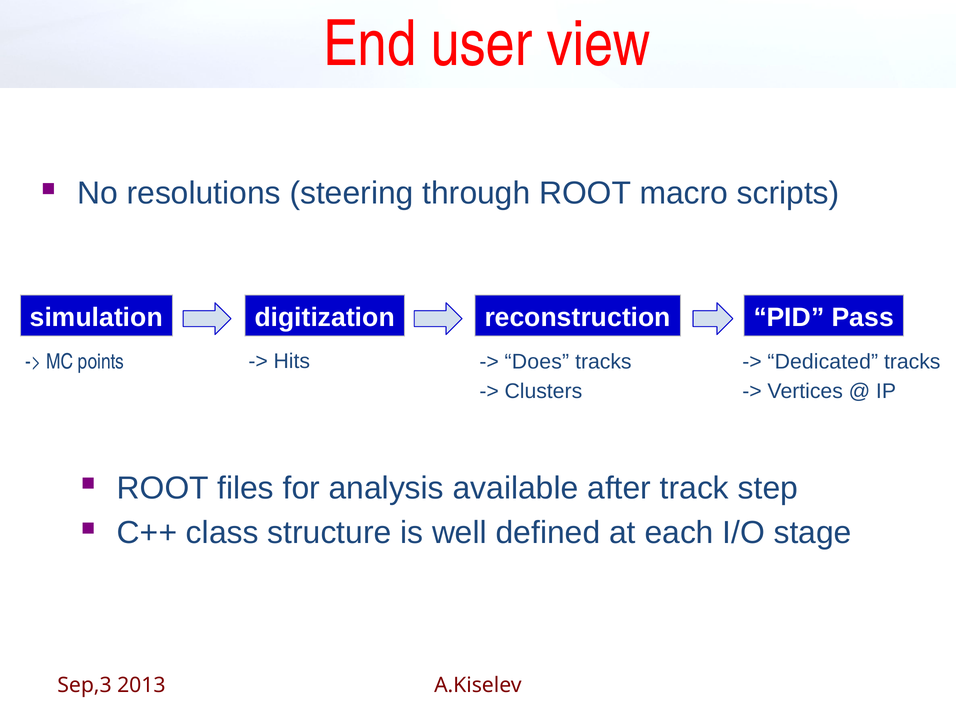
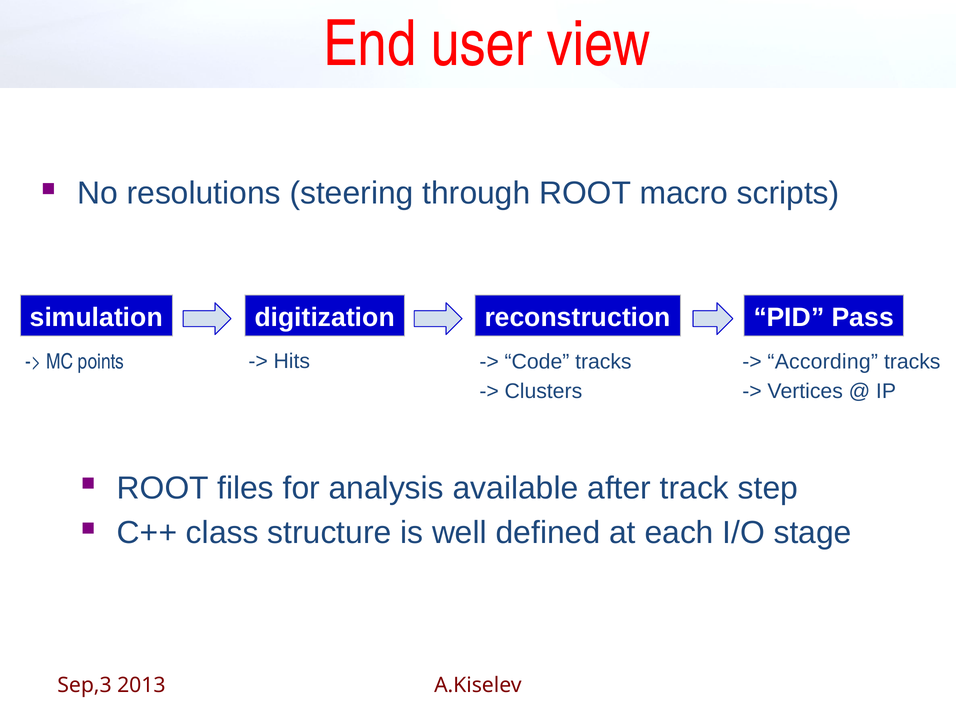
Does: Does -> Code
Dedicated: Dedicated -> According
